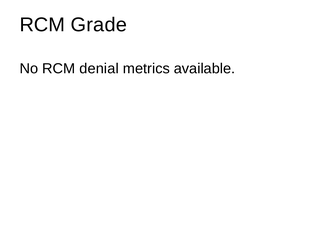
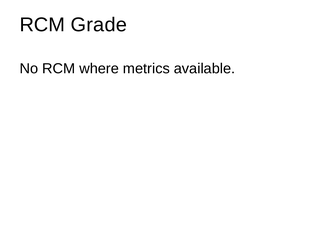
denial: denial -> where
